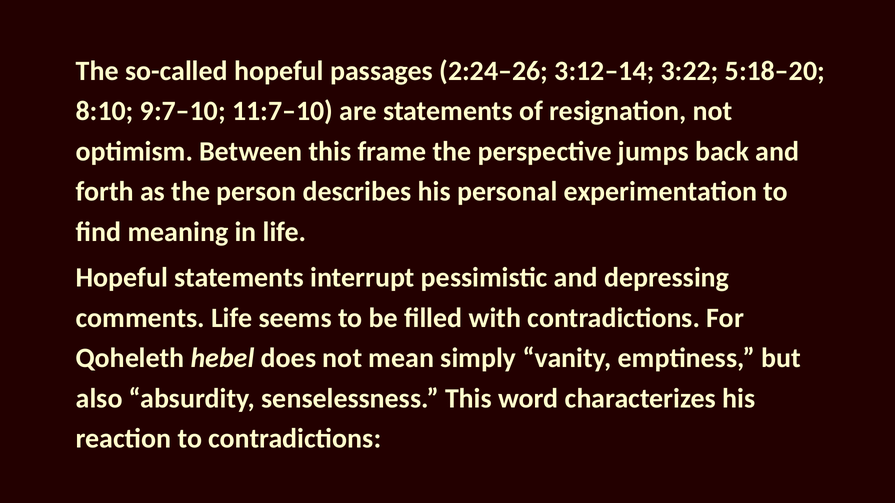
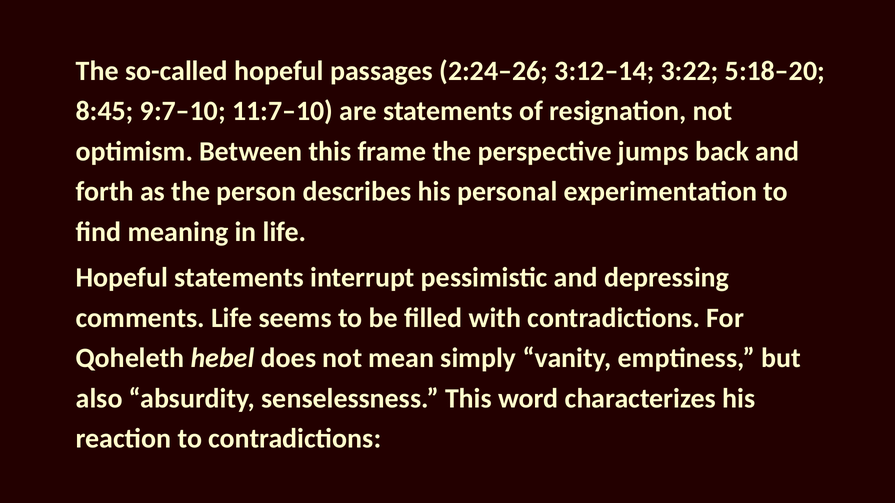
8:10: 8:10 -> 8:45
